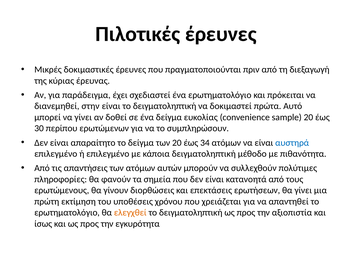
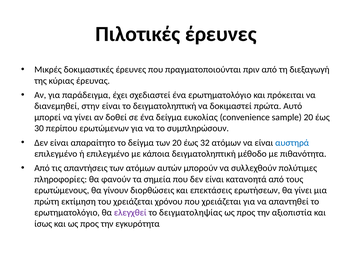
34: 34 -> 32
του υποθέσεις: υποθέσεις -> χρειάζεται
ελεγχθεί colour: orange -> purple
δειγματοληπτική at (191, 213): δειγματοληπτική -> δειγματοληψίας
